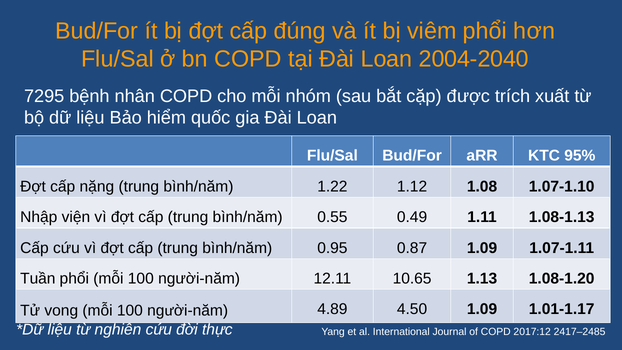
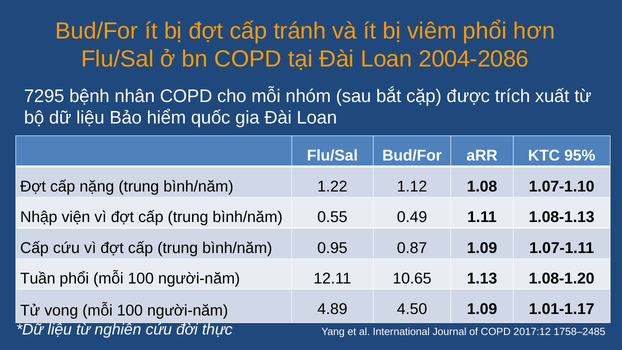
đúng: đúng -> tránh
2004-2040: 2004-2040 -> 2004-2086
2417–2485: 2417–2485 -> 1758–2485
